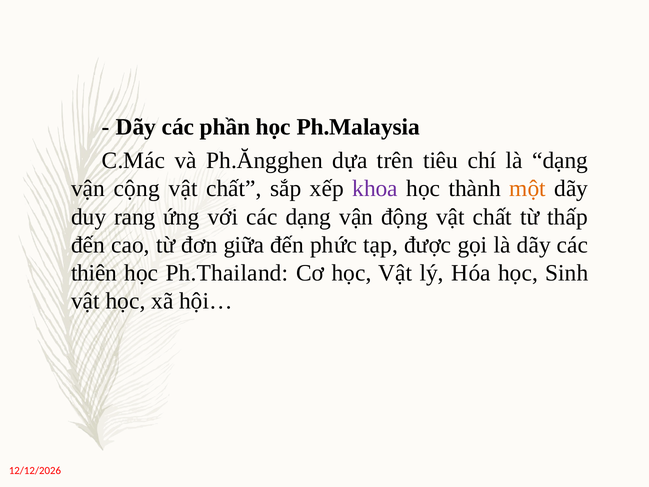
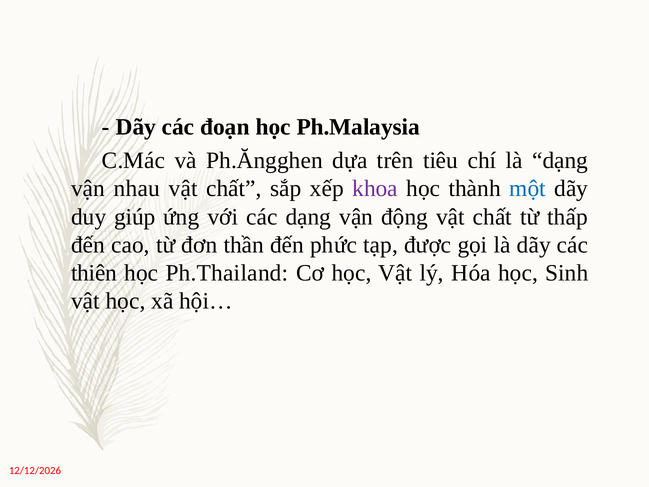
phần: phần -> đoạn
cộng: cộng -> nhau
một colour: orange -> blue
rang: rang -> giúp
giữa: giữa -> thần
